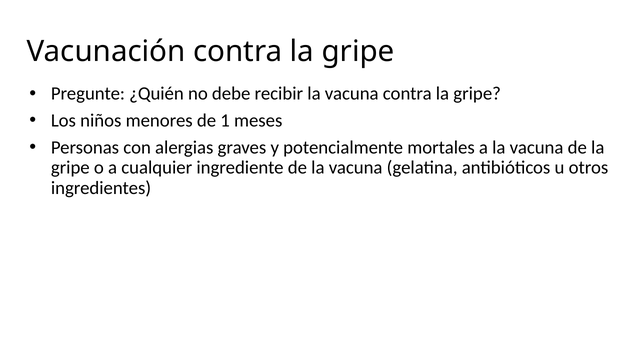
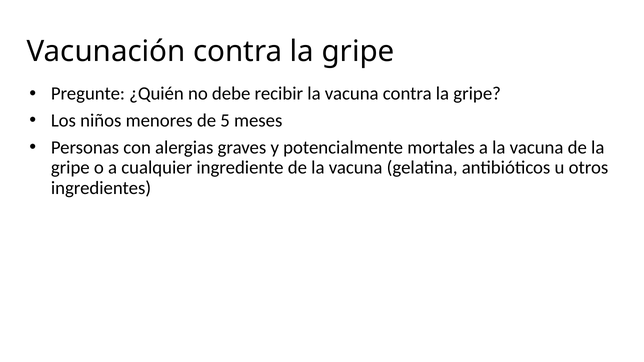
1: 1 -> 5
